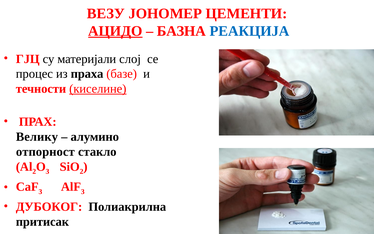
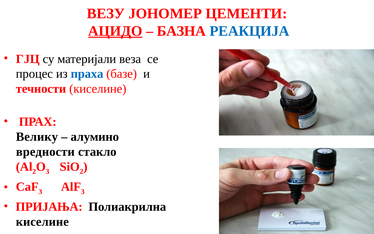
слој: слој -> веза
праха colour: black -> blue
киселине at (98, 89) underline: present -> none
отпорност: отпорност -> вредности
ДУБОКОГ: ДУБОКОГ -> ПРИЈАЊА
притисак at (42, 222): притисак -> киселине
